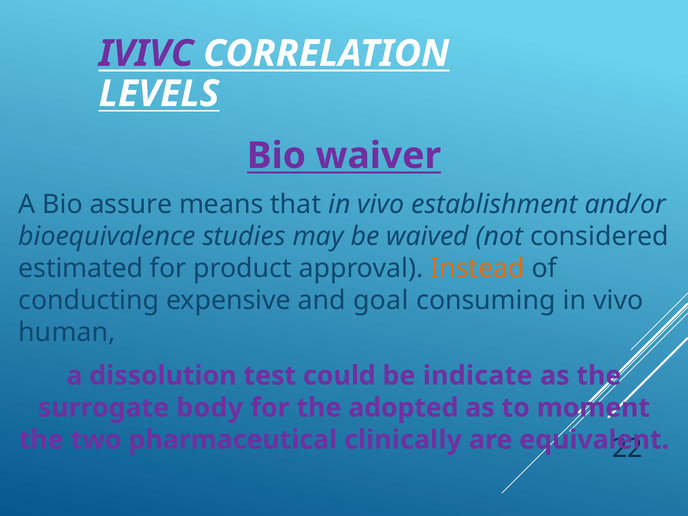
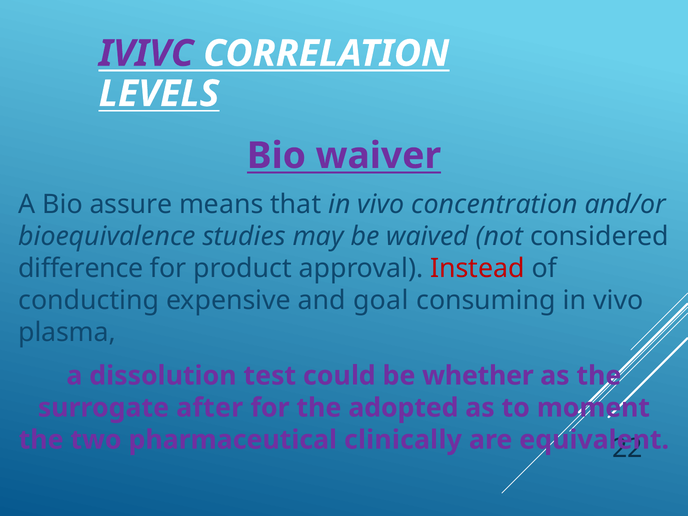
establishment: establishment -> concentration
estimated: estimated -> difference
Instead colour: orange -> red
human: human -> plasma
indicate: indicate -> whether
body: body -> after
